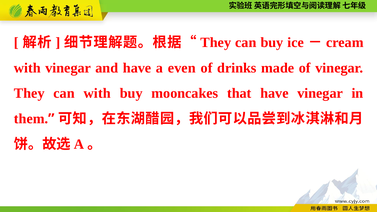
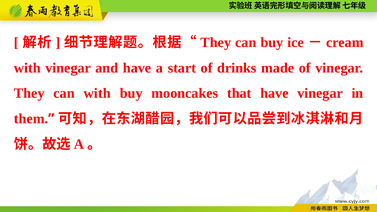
even: even -> start
